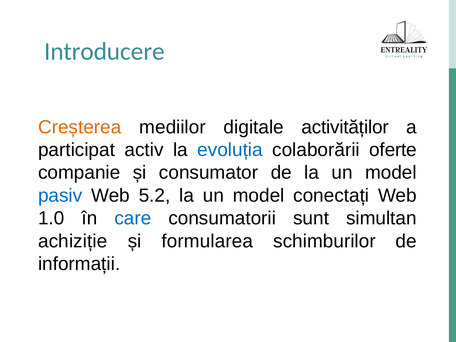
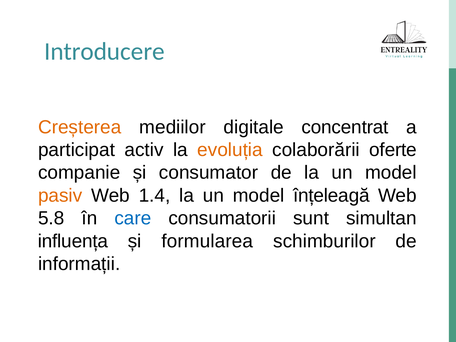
activităților: activităților -> concentrat
evoluția colour: blue -> orange
pasiv colour: blue -> orange
5.2: 5.2 -> 1.4
conectați: conectați -> înțeleagă
1.0: 1.0 -> 5.8
achiziție: achiziție -> influența
